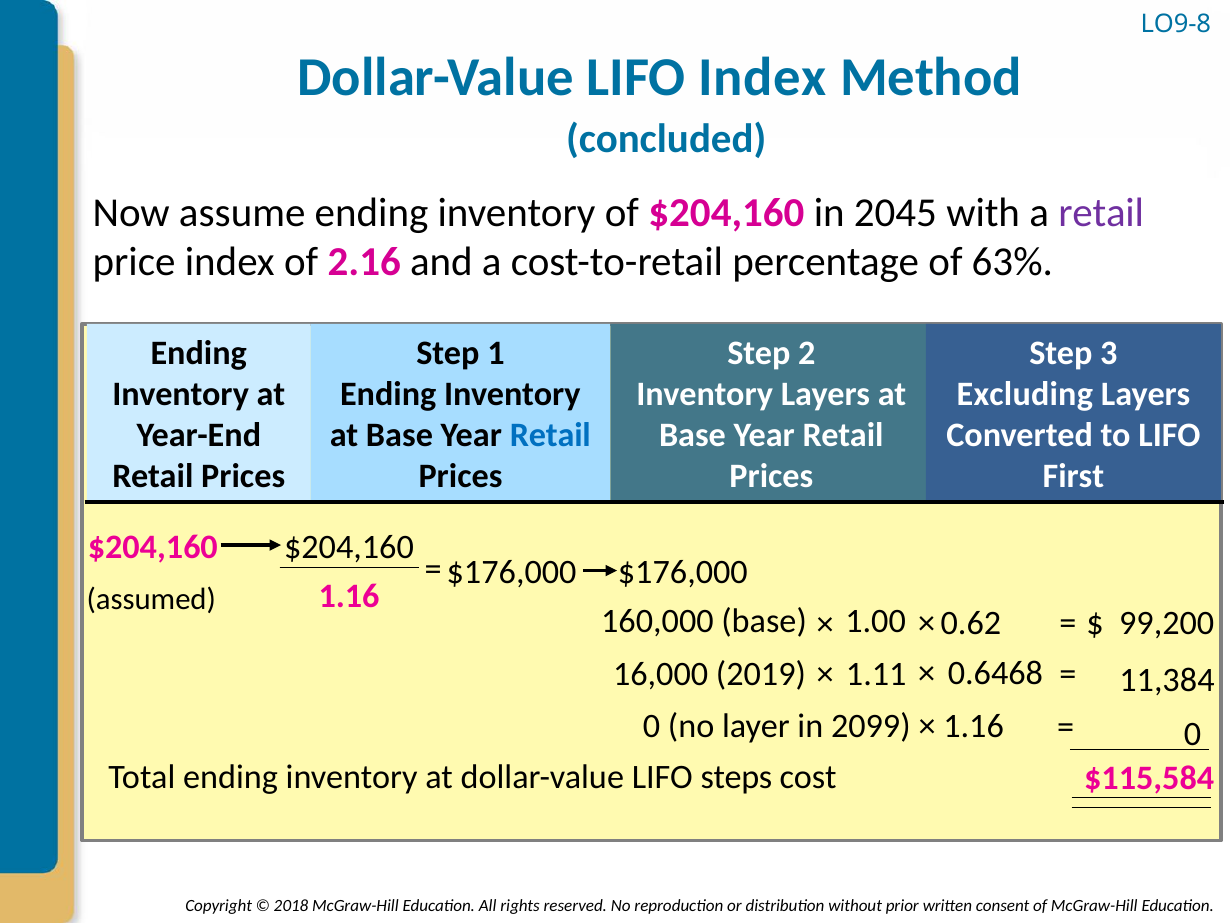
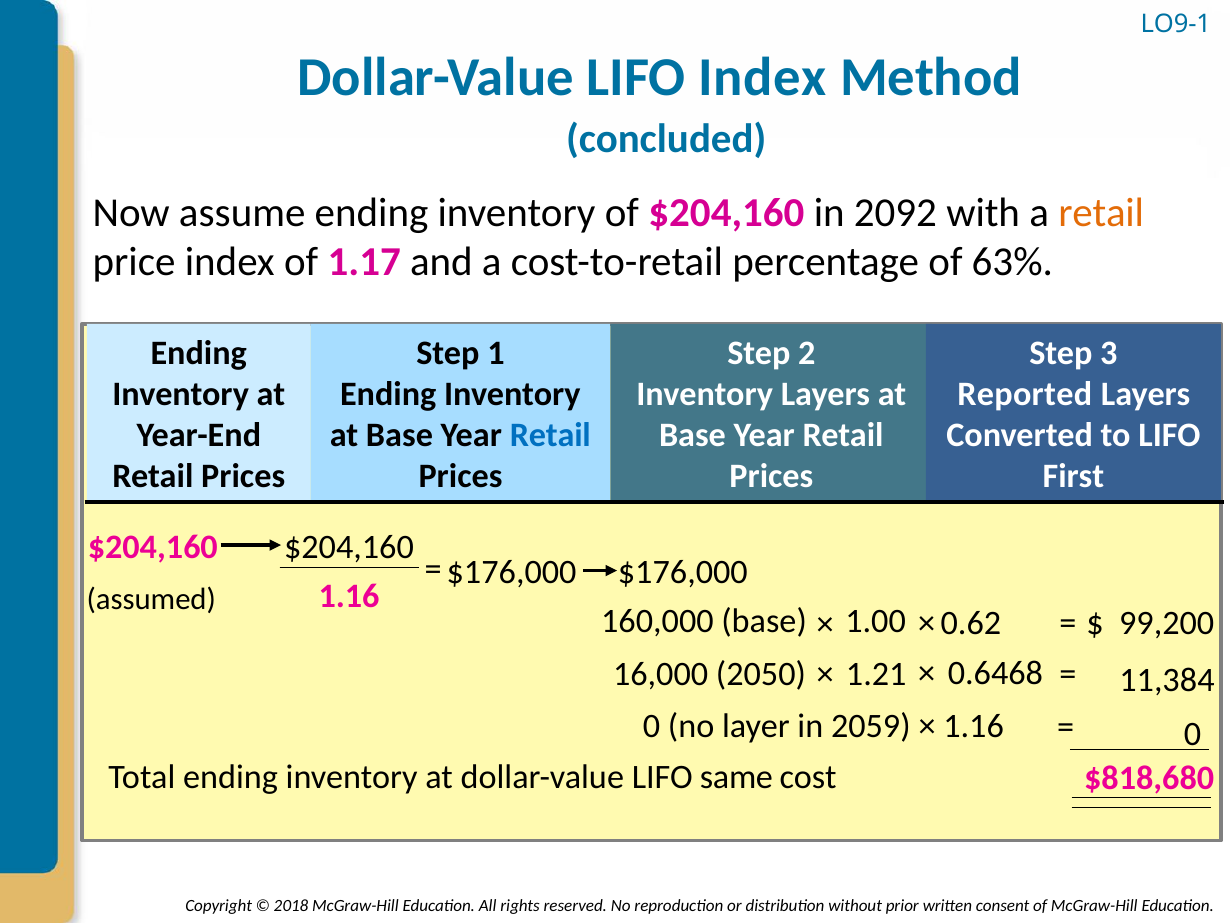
LO9-8: LO9-8 -> LO9-1
2045: 2045 -> 2092
retail at (1101, 213) colour: purple -> orange
2.16: 2.16 -> 1.17
Excluding: Excluding -> Reported
2019: 2019 -> 2050
1.11: 1.11 -> 1.21
2099: 2099 -> 2059
steps: steps -> same
$115,584: $115,584 -> $818,680
